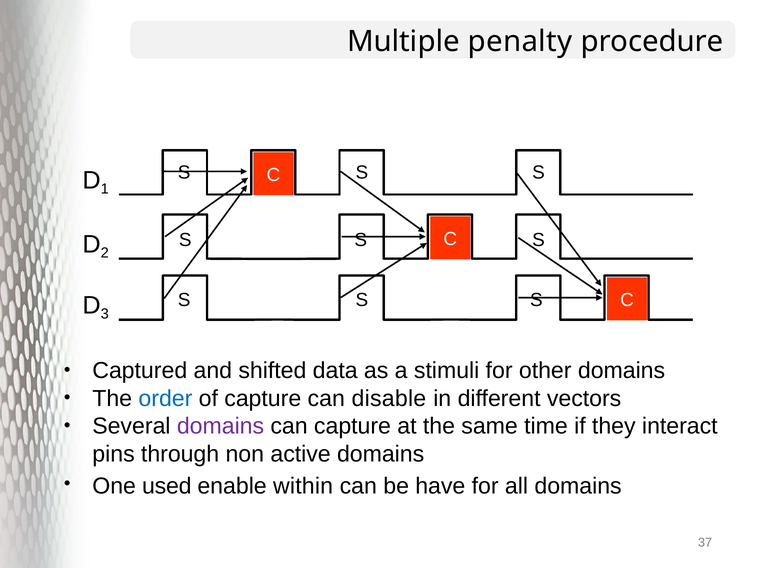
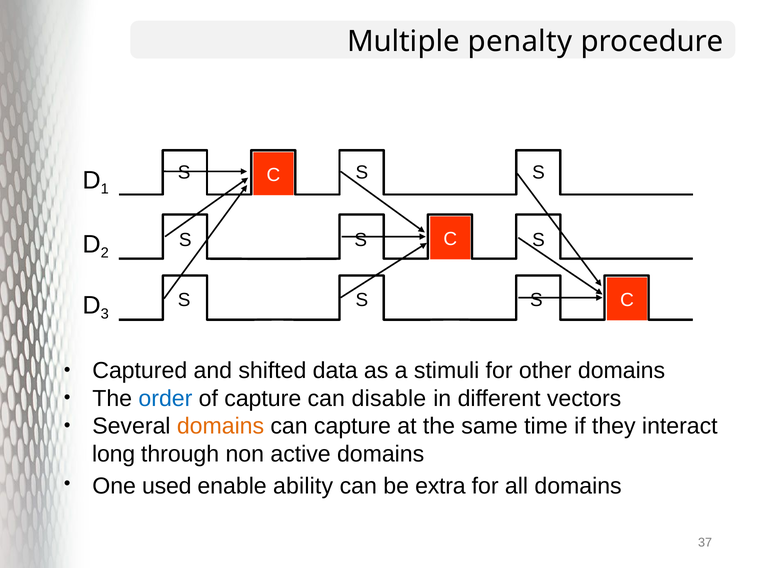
domains at (221, 426) colour: purple -> orange
pins: pins -> long
within: within -> ability
have: have -> extra
